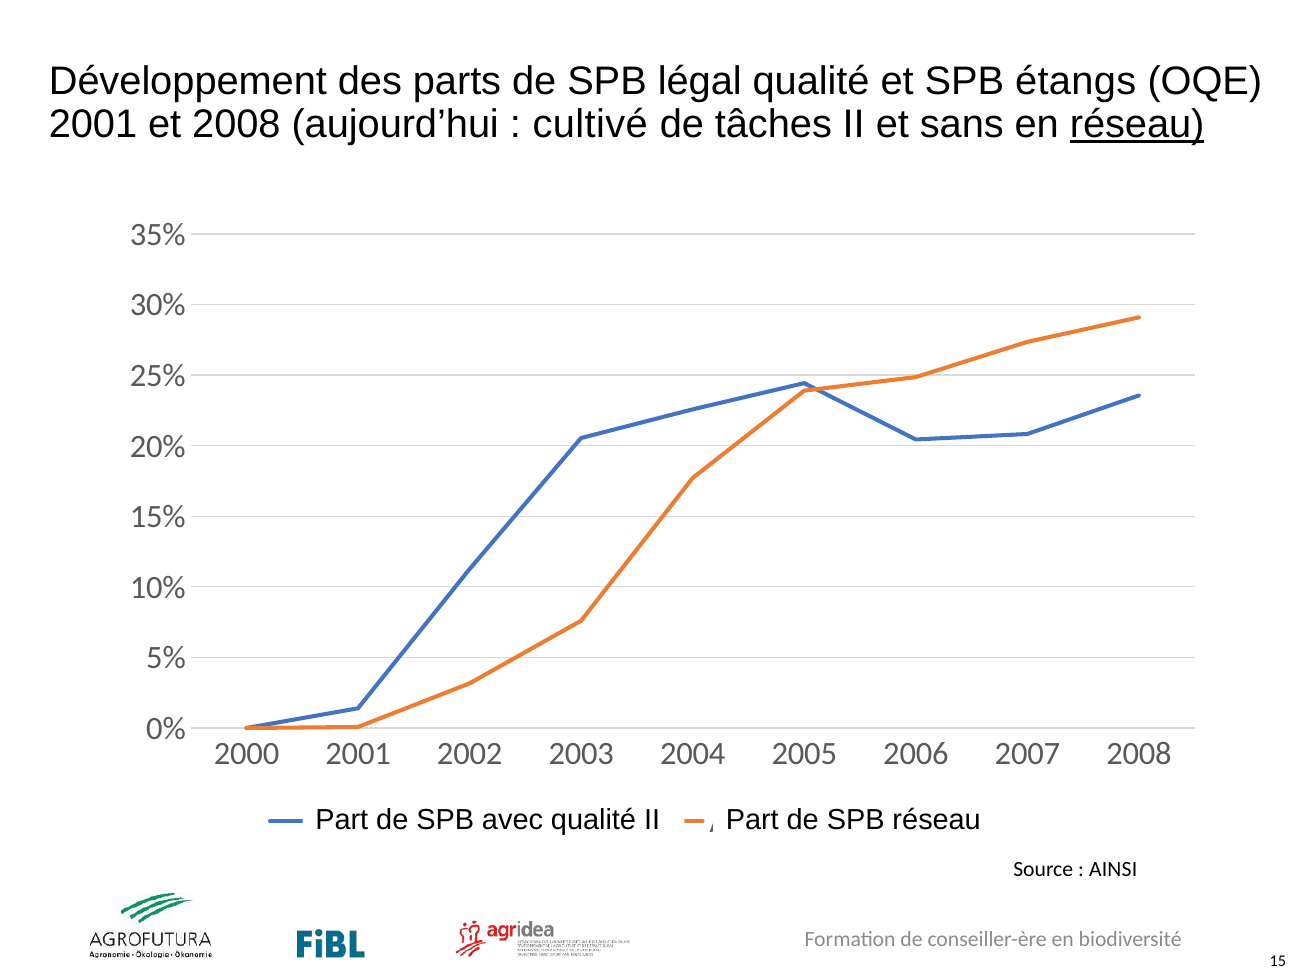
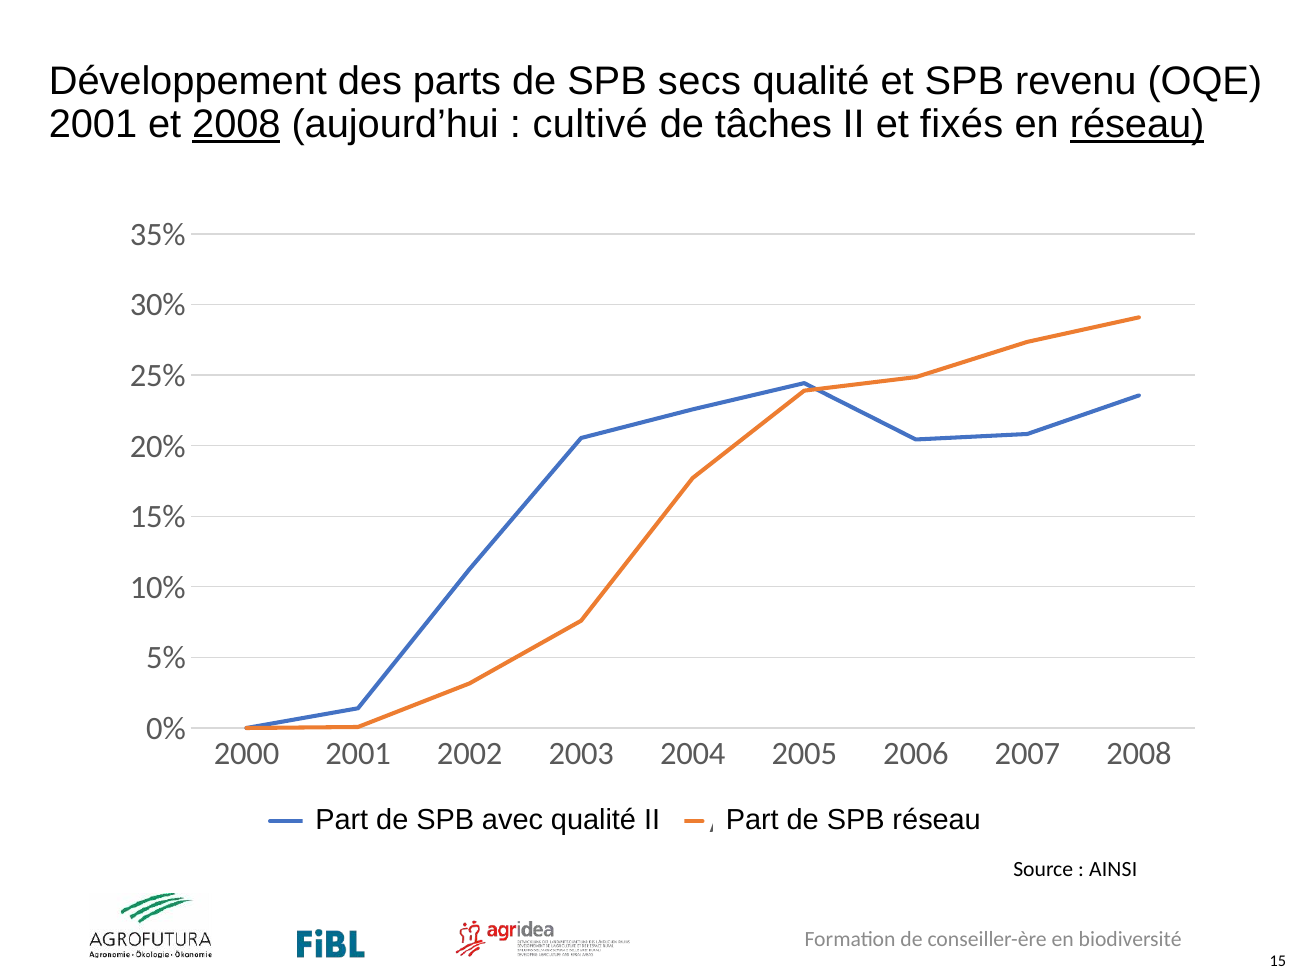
légal: légal -> secs
étangs: étangs -> revenu
2008 at (236, 124) underline: none -> present
sans: sans -> fixés
